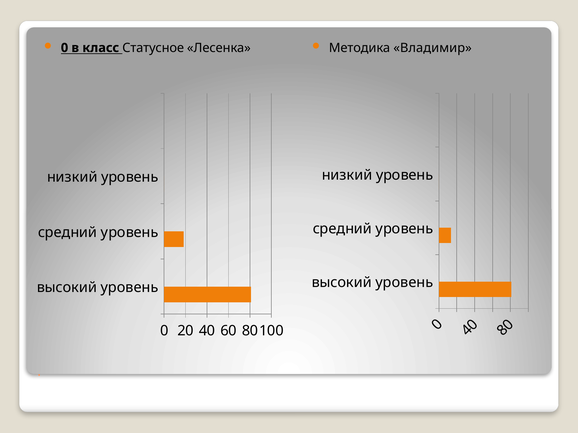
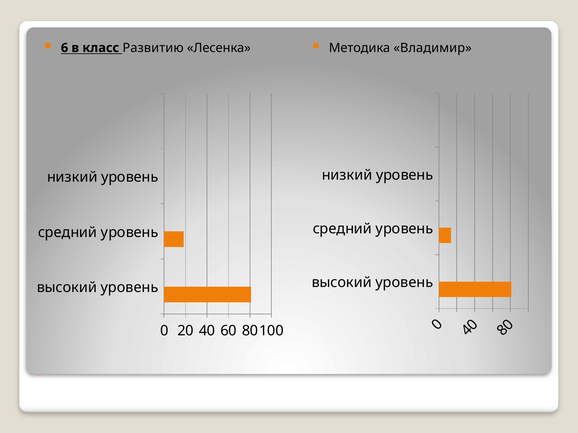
0 at (65, 48): 0 -> 6
Статусное: Статусное -> Развитию
